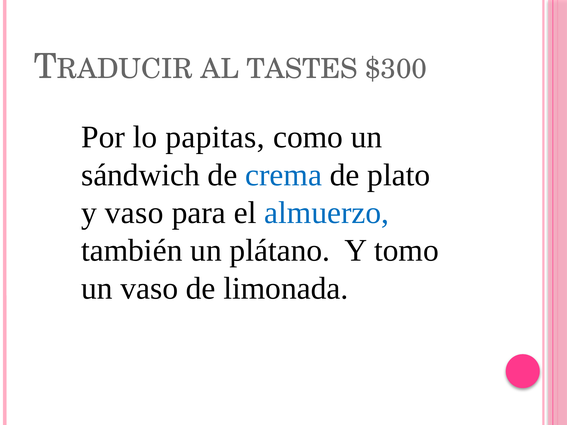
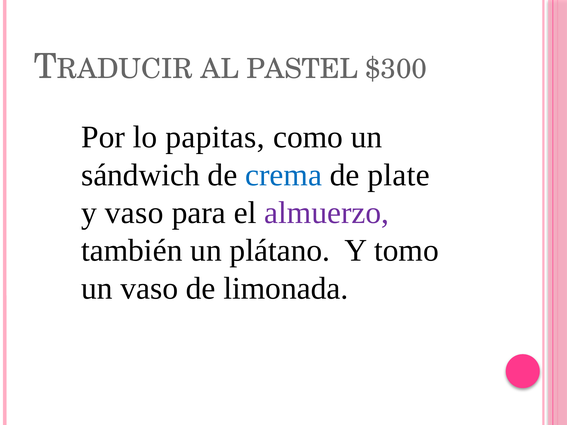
TASTES: TASTES -> PASTEL
plato: plato -> plate
almuerzo colour: blue -> purple
